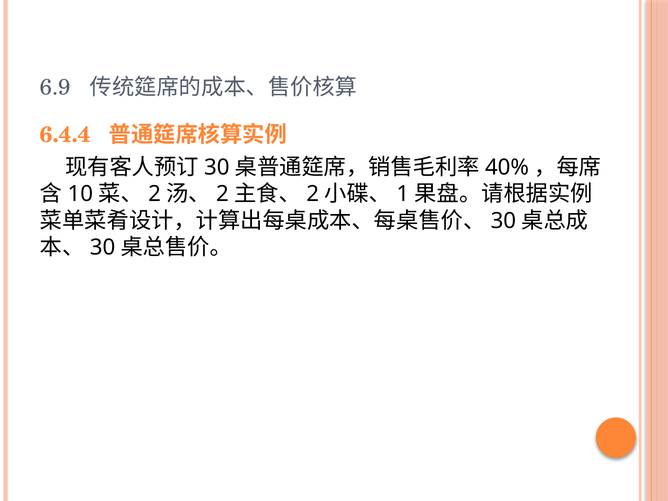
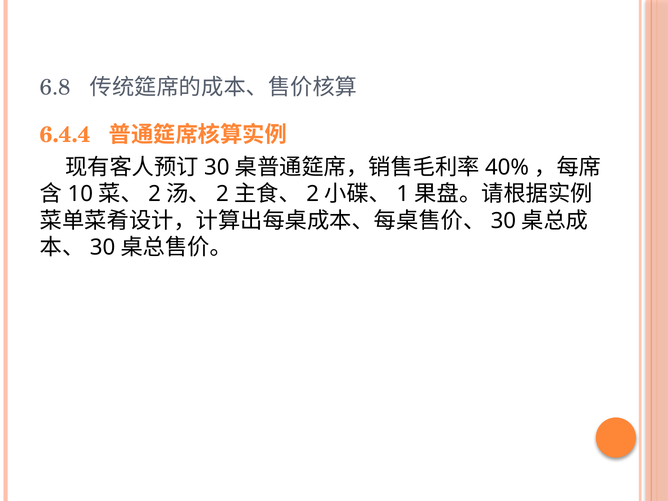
6.9: 6.9 -> 6.8
